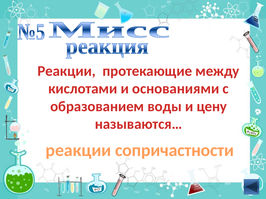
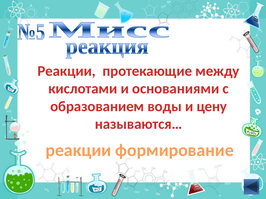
сопричастности: сопричастности -> формирование
